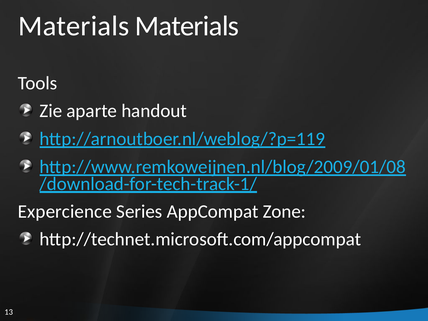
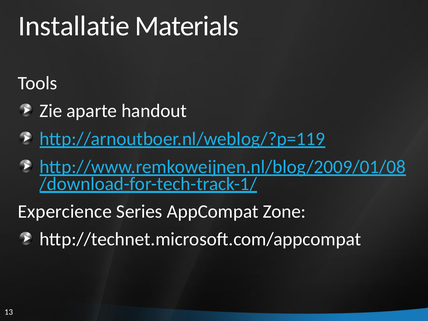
Materials at (74, 26): Materials -> Installatie
